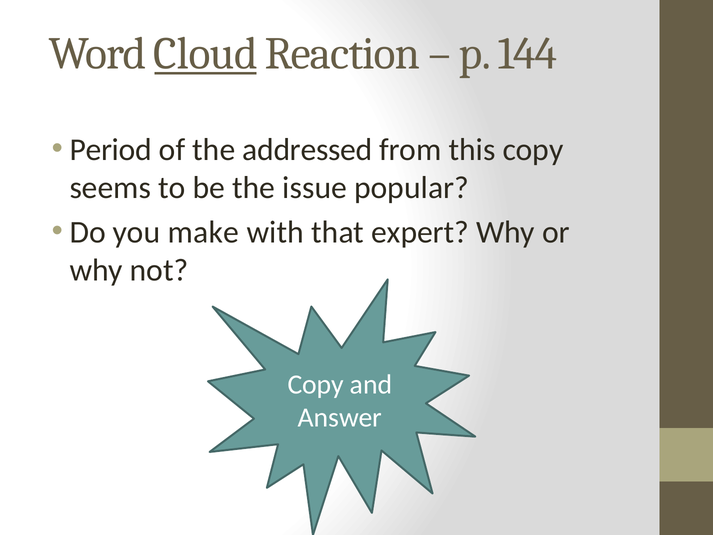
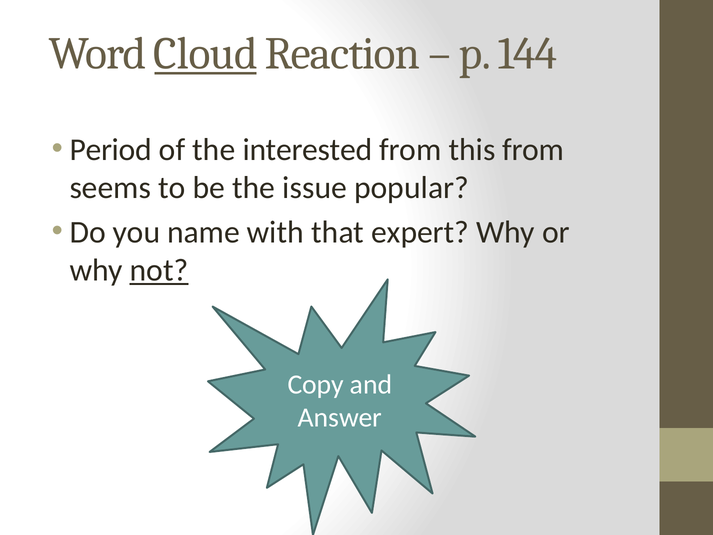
addressed: addressed -> interested
this copy: copy -> from
make: make -> name
not underline: none -> present
